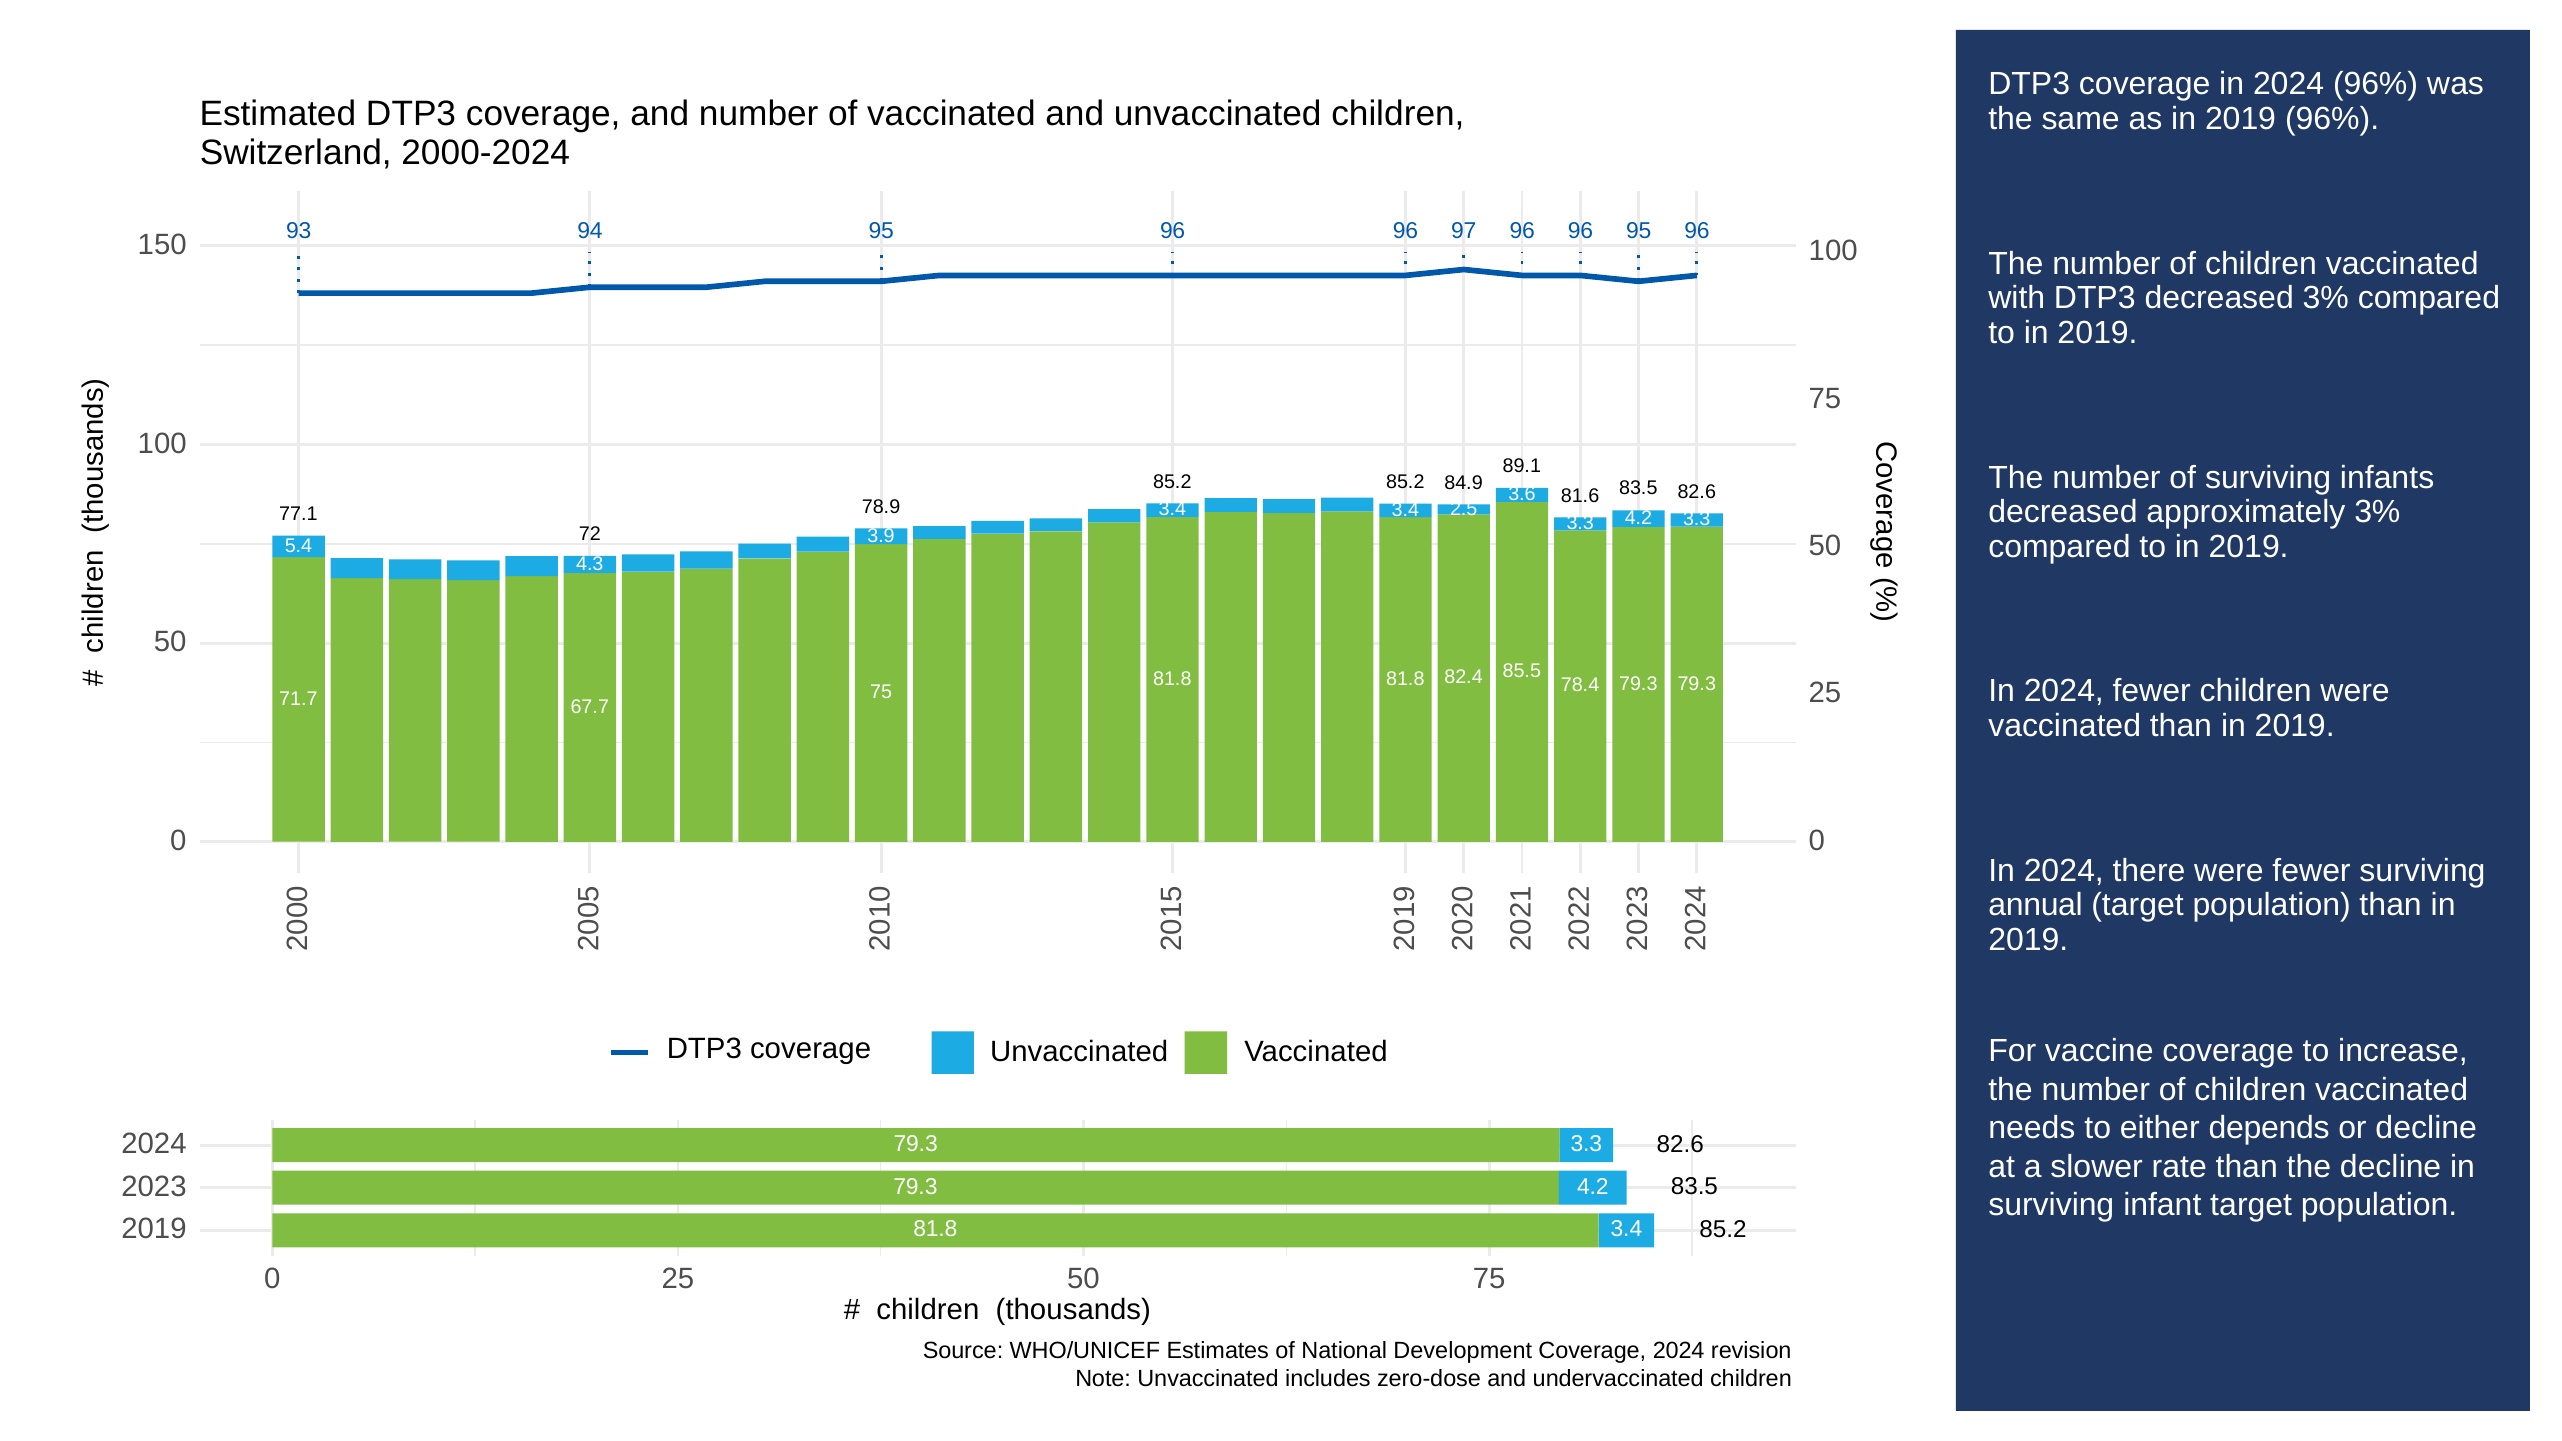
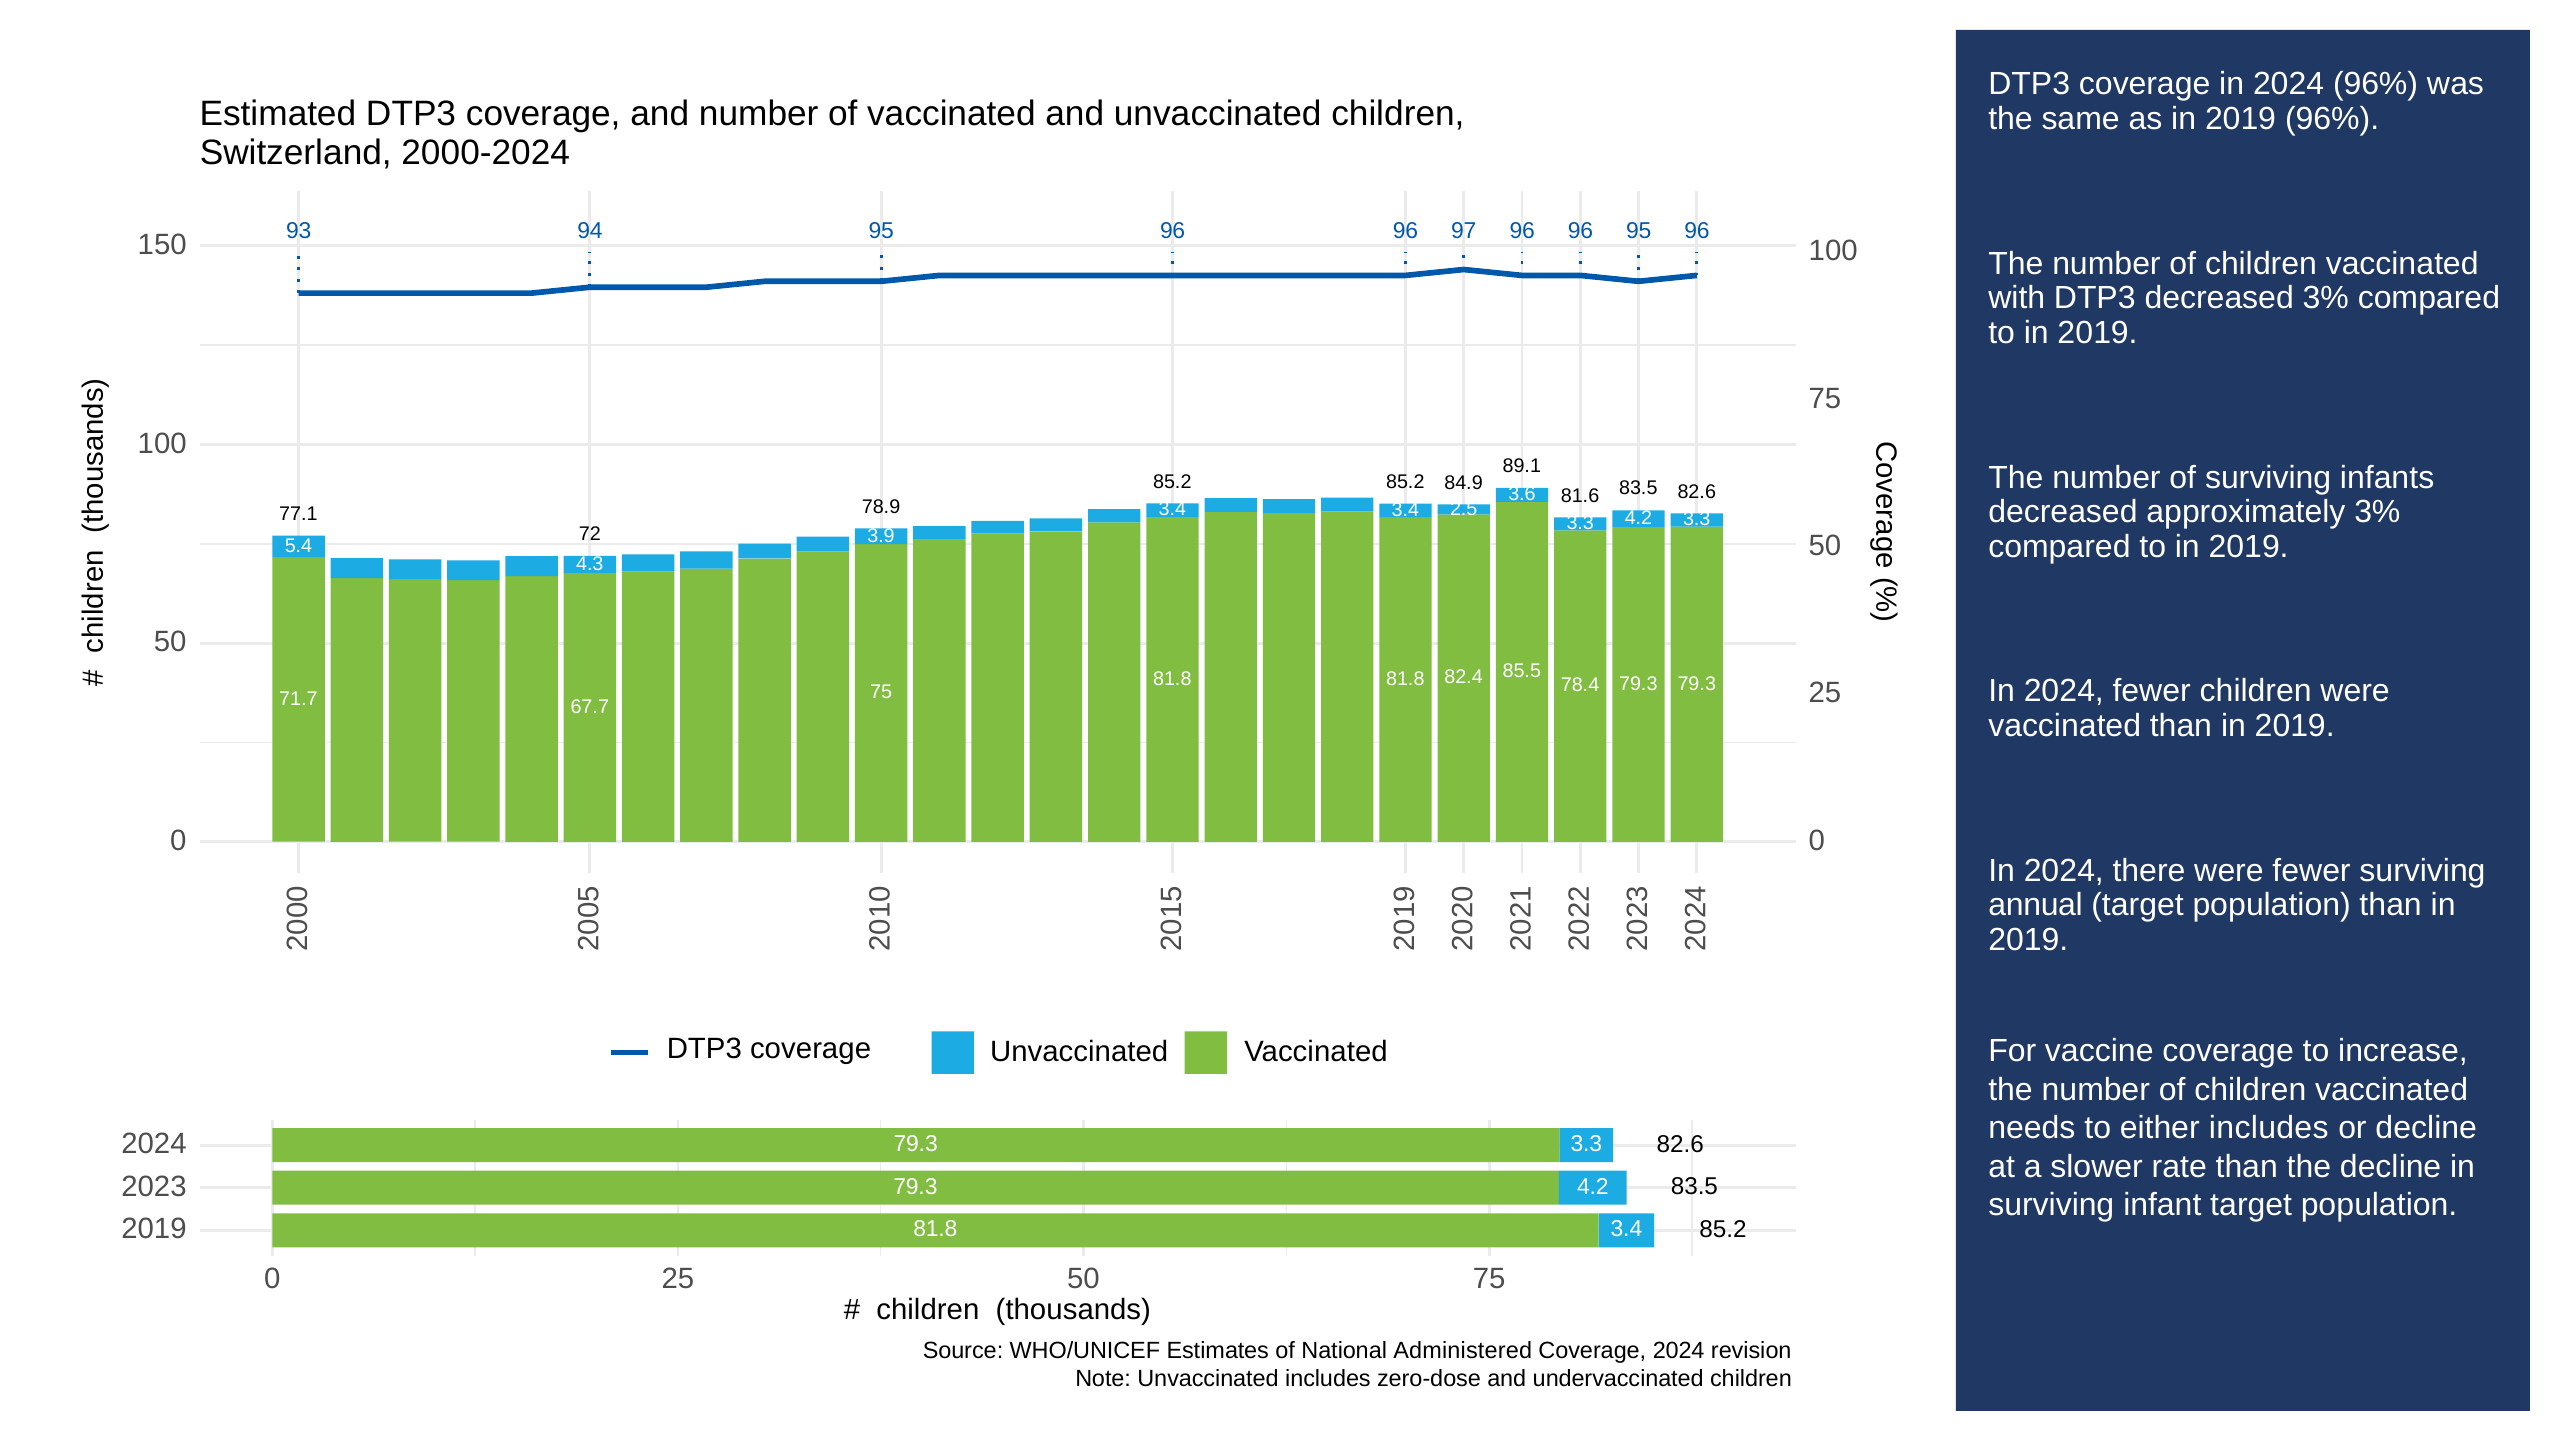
either depends: depends -> includes
Development: Development -> Administered
